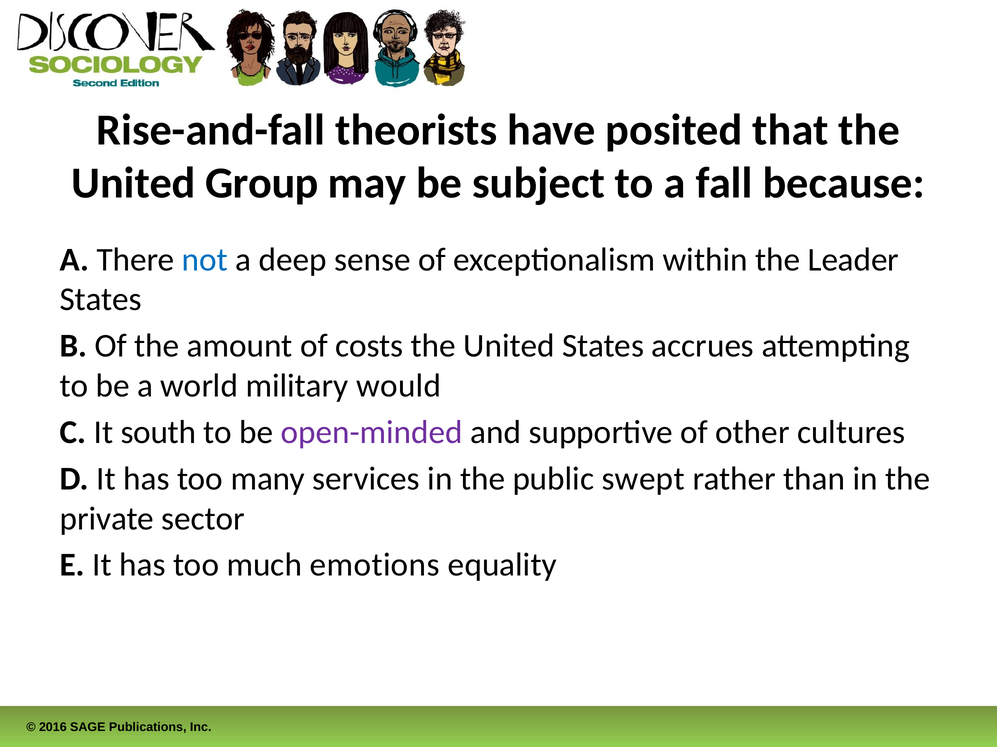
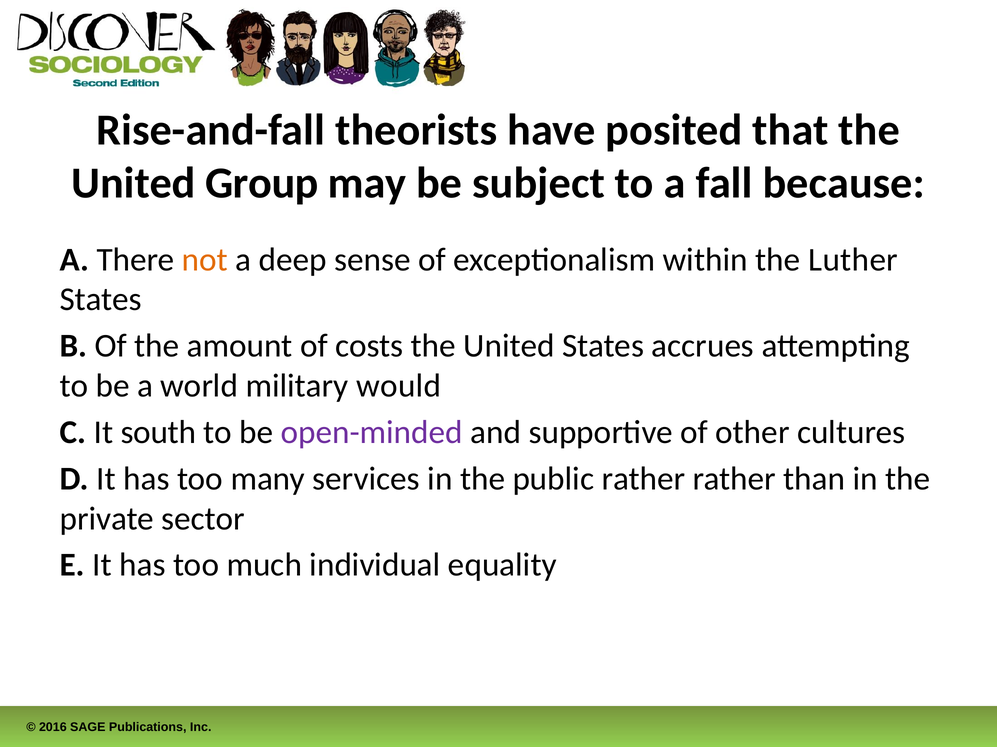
not colour: blue -> orange
Leader: Leader -> Luther
public swept: swept -> rather
emotions: emotions -> individual
